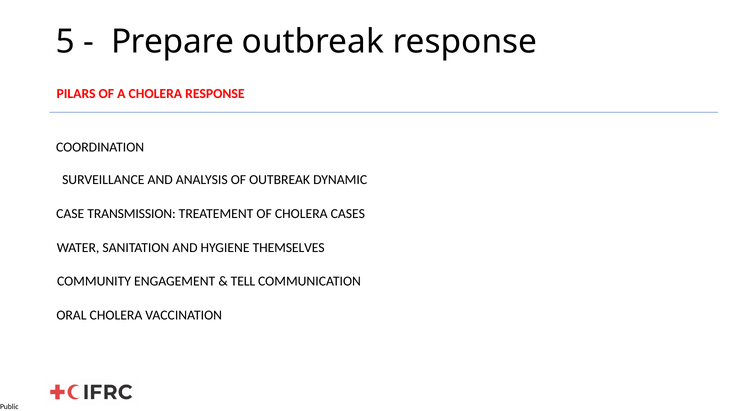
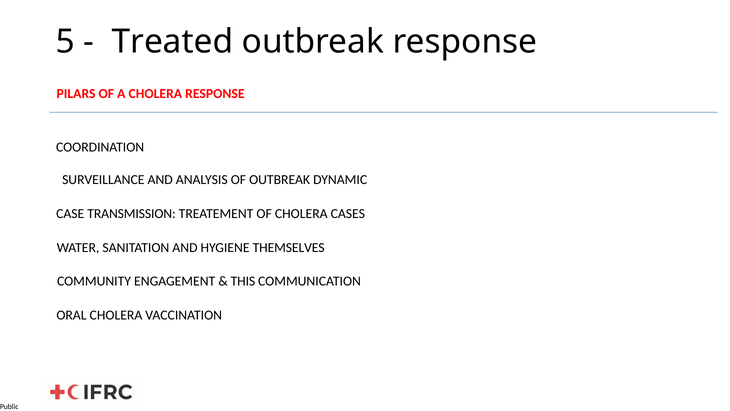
Prepare: Prepare -> Treated
TELL: TELL -> THIS
